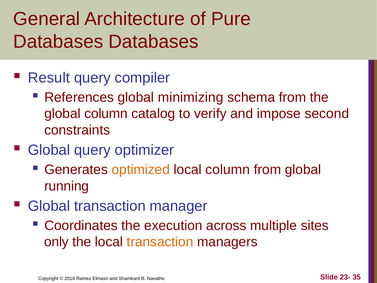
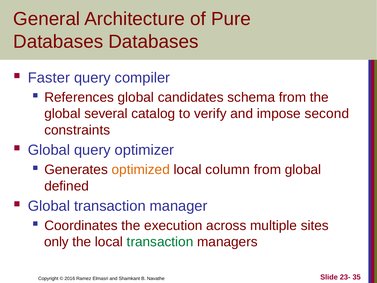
Result: Result -> Faster
minimizing: minimizing -> candidates
global column: column -> several
running: running -> defined
transaction at (160, 242) colour: orange -> green
